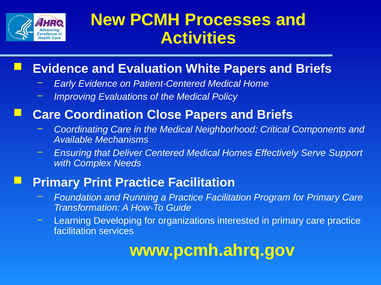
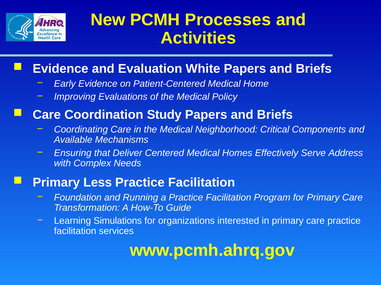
Close: Close -> Study
Support: Support -> Address
Print: Print -> Less
Developing: Developing -> Simulations
